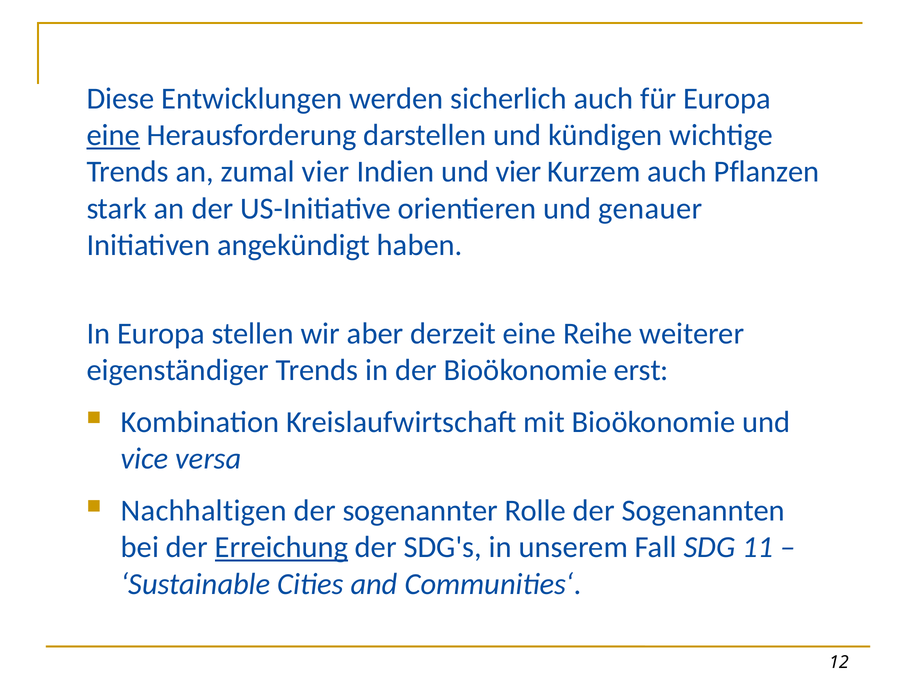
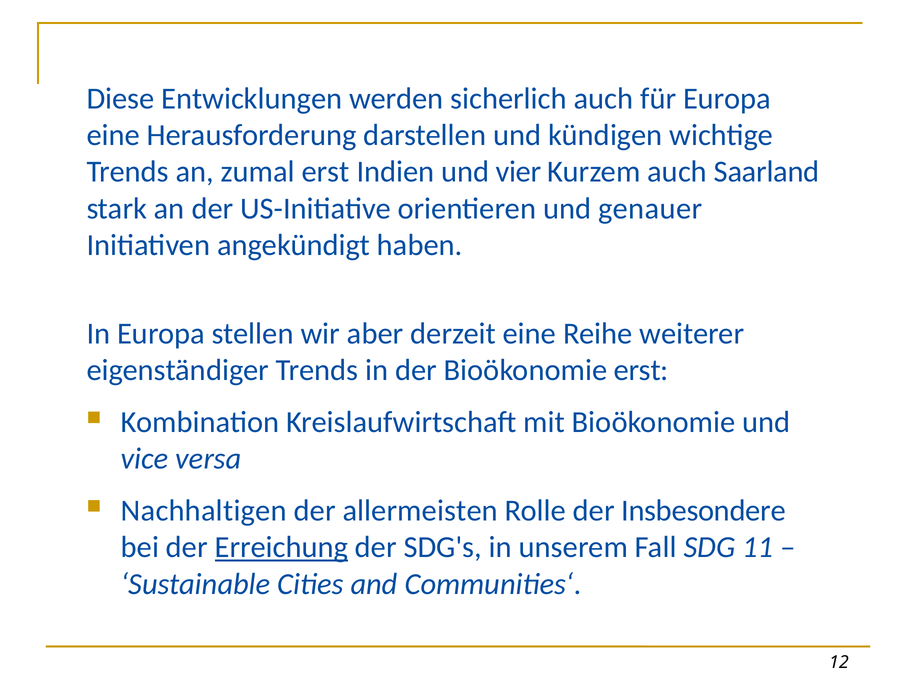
eine at (113, 135) underline: present -> none
zumal vier: vier -> erst
Pflanzen: Pflanzen -> Saarland
sogenannter: sogenannter -> allermeisten
Sogenannten: Sogenannten -> Insbesondere
